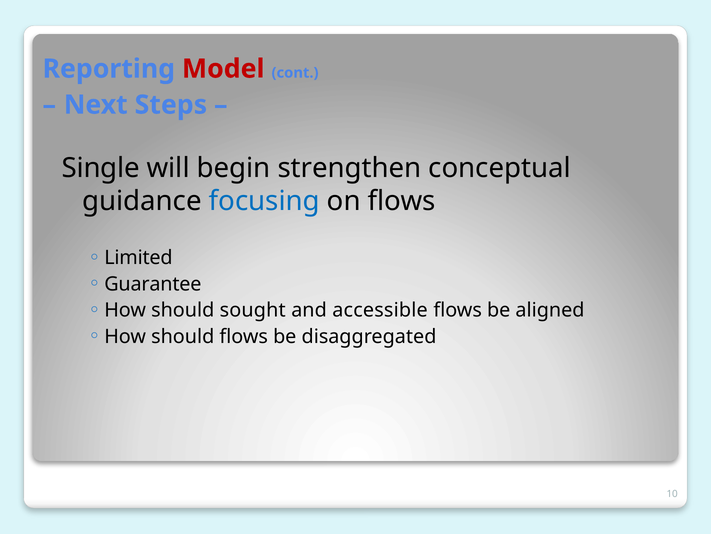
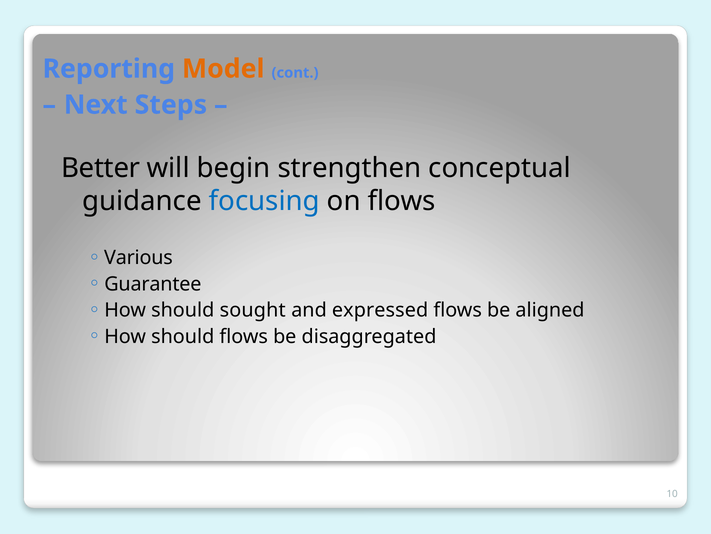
Model colour: red -> orange
Single: Single -> Better
Limited: Limited -> Various
accessible: accessible -> expressed
